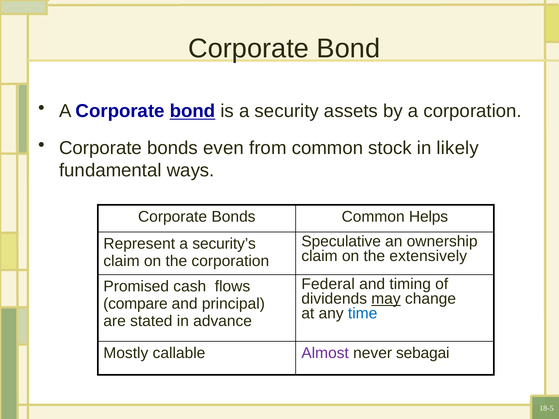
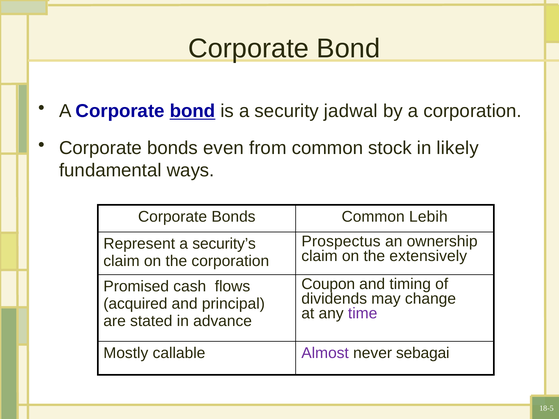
assets: assets -> jadwal
Helps: Helps -> Lebih
Speculative: Speculative -> Prospectus
Federal: Federal -> Coupon
may underline: present -> none
compare: compare -> acquired
time colour: blue -> purple
